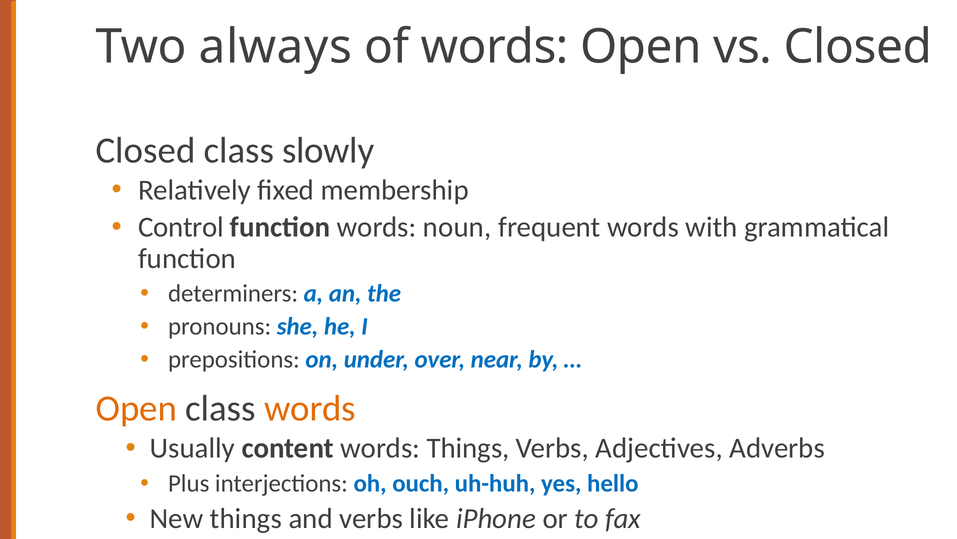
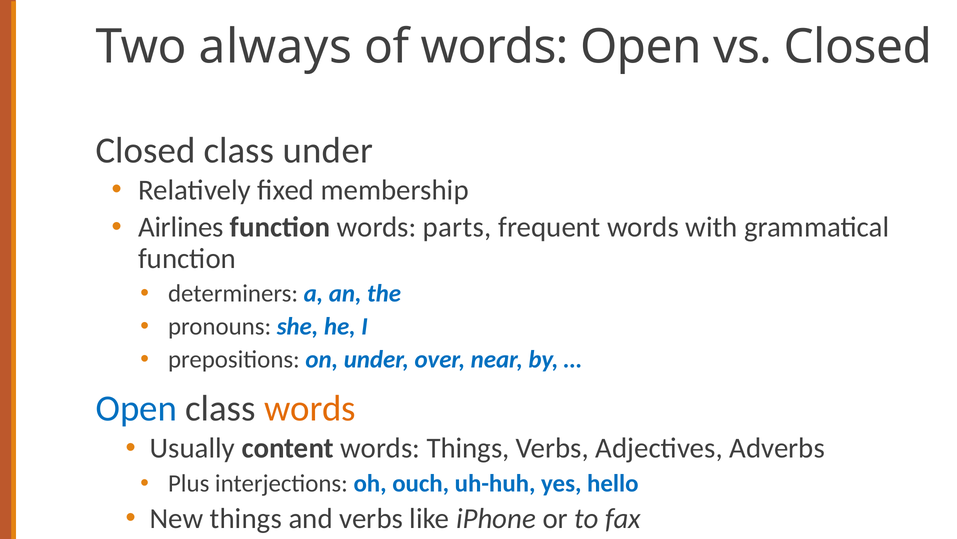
class slowly: slowly -> under
Control: Control -> Airlines
noun: noun -> parts
Open at (136, 408) colour: orange -> blue
